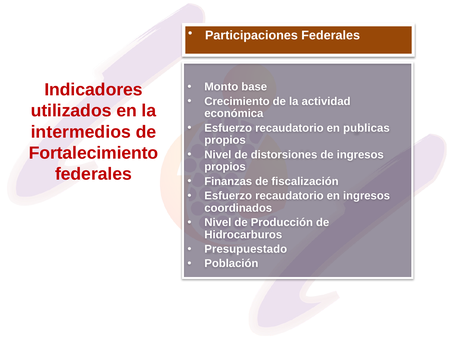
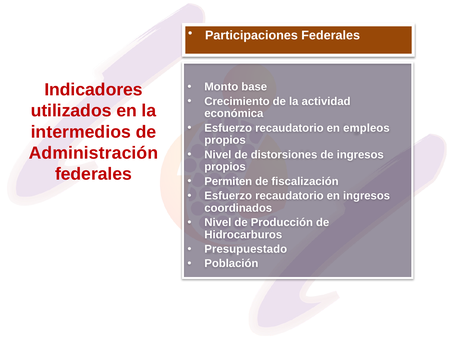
publicas: publicas -> empleos
Fortalecimiento: Fortalecimiento -> Administración
Finanzas: Finanzas -> Permiten
